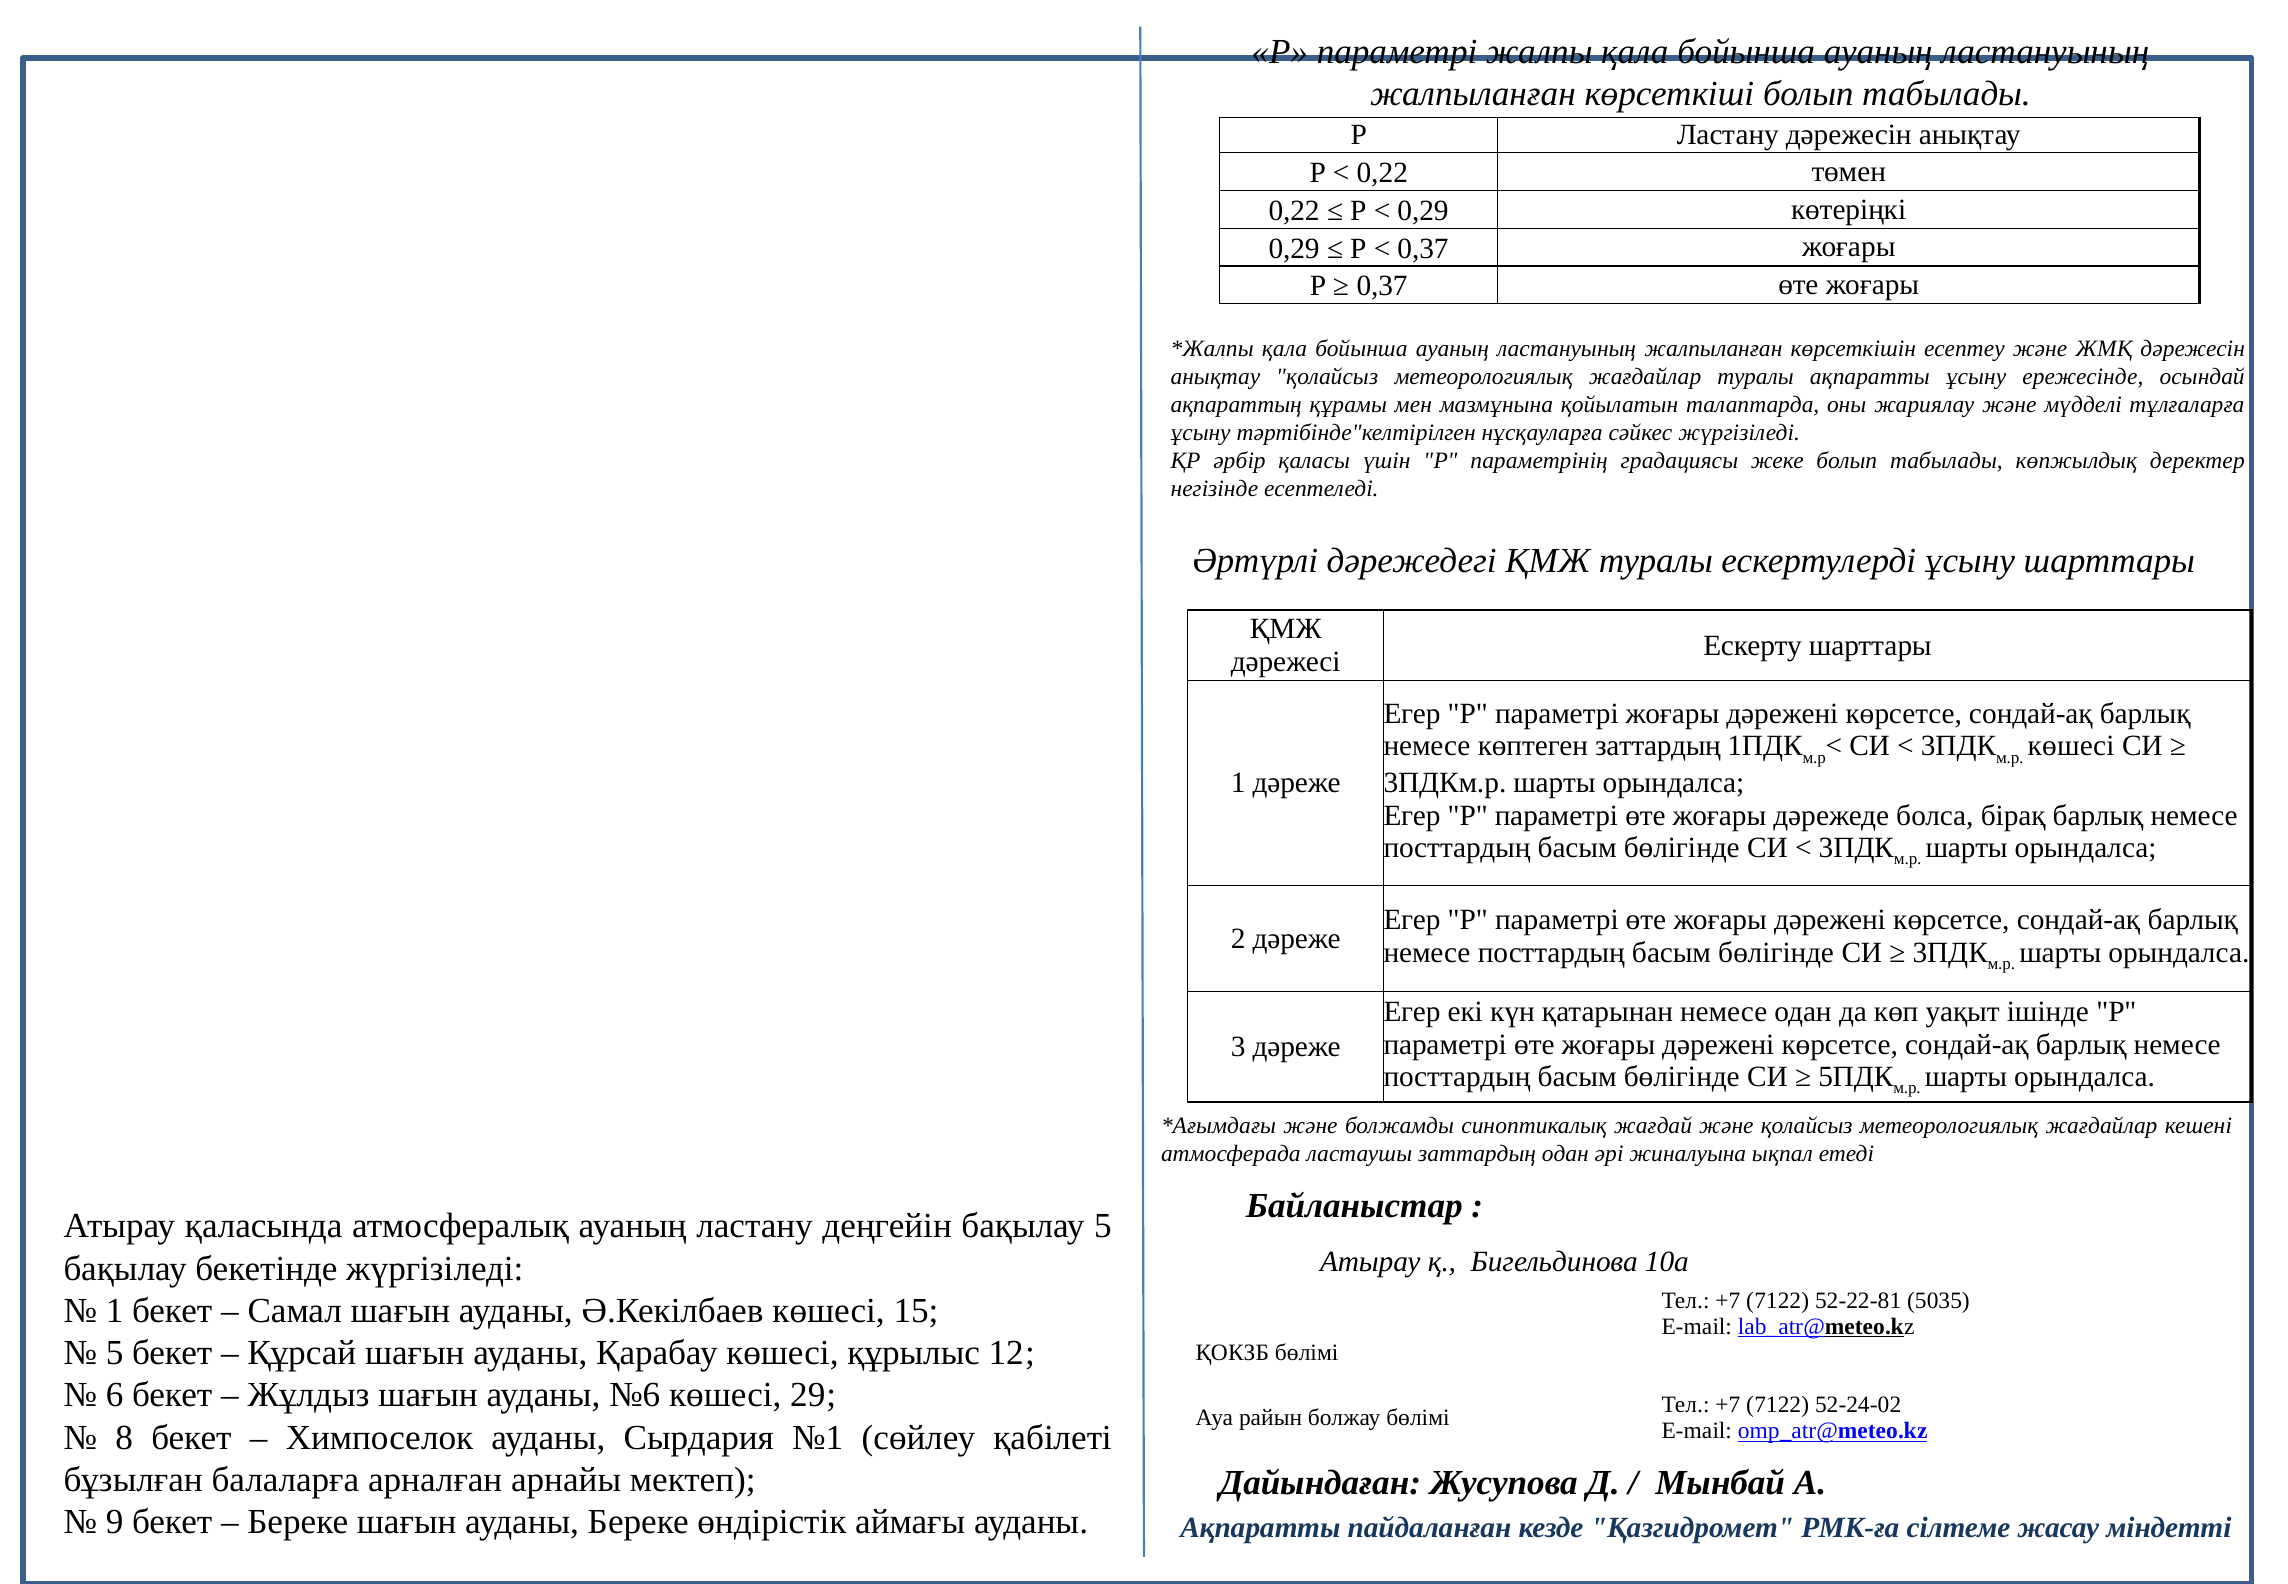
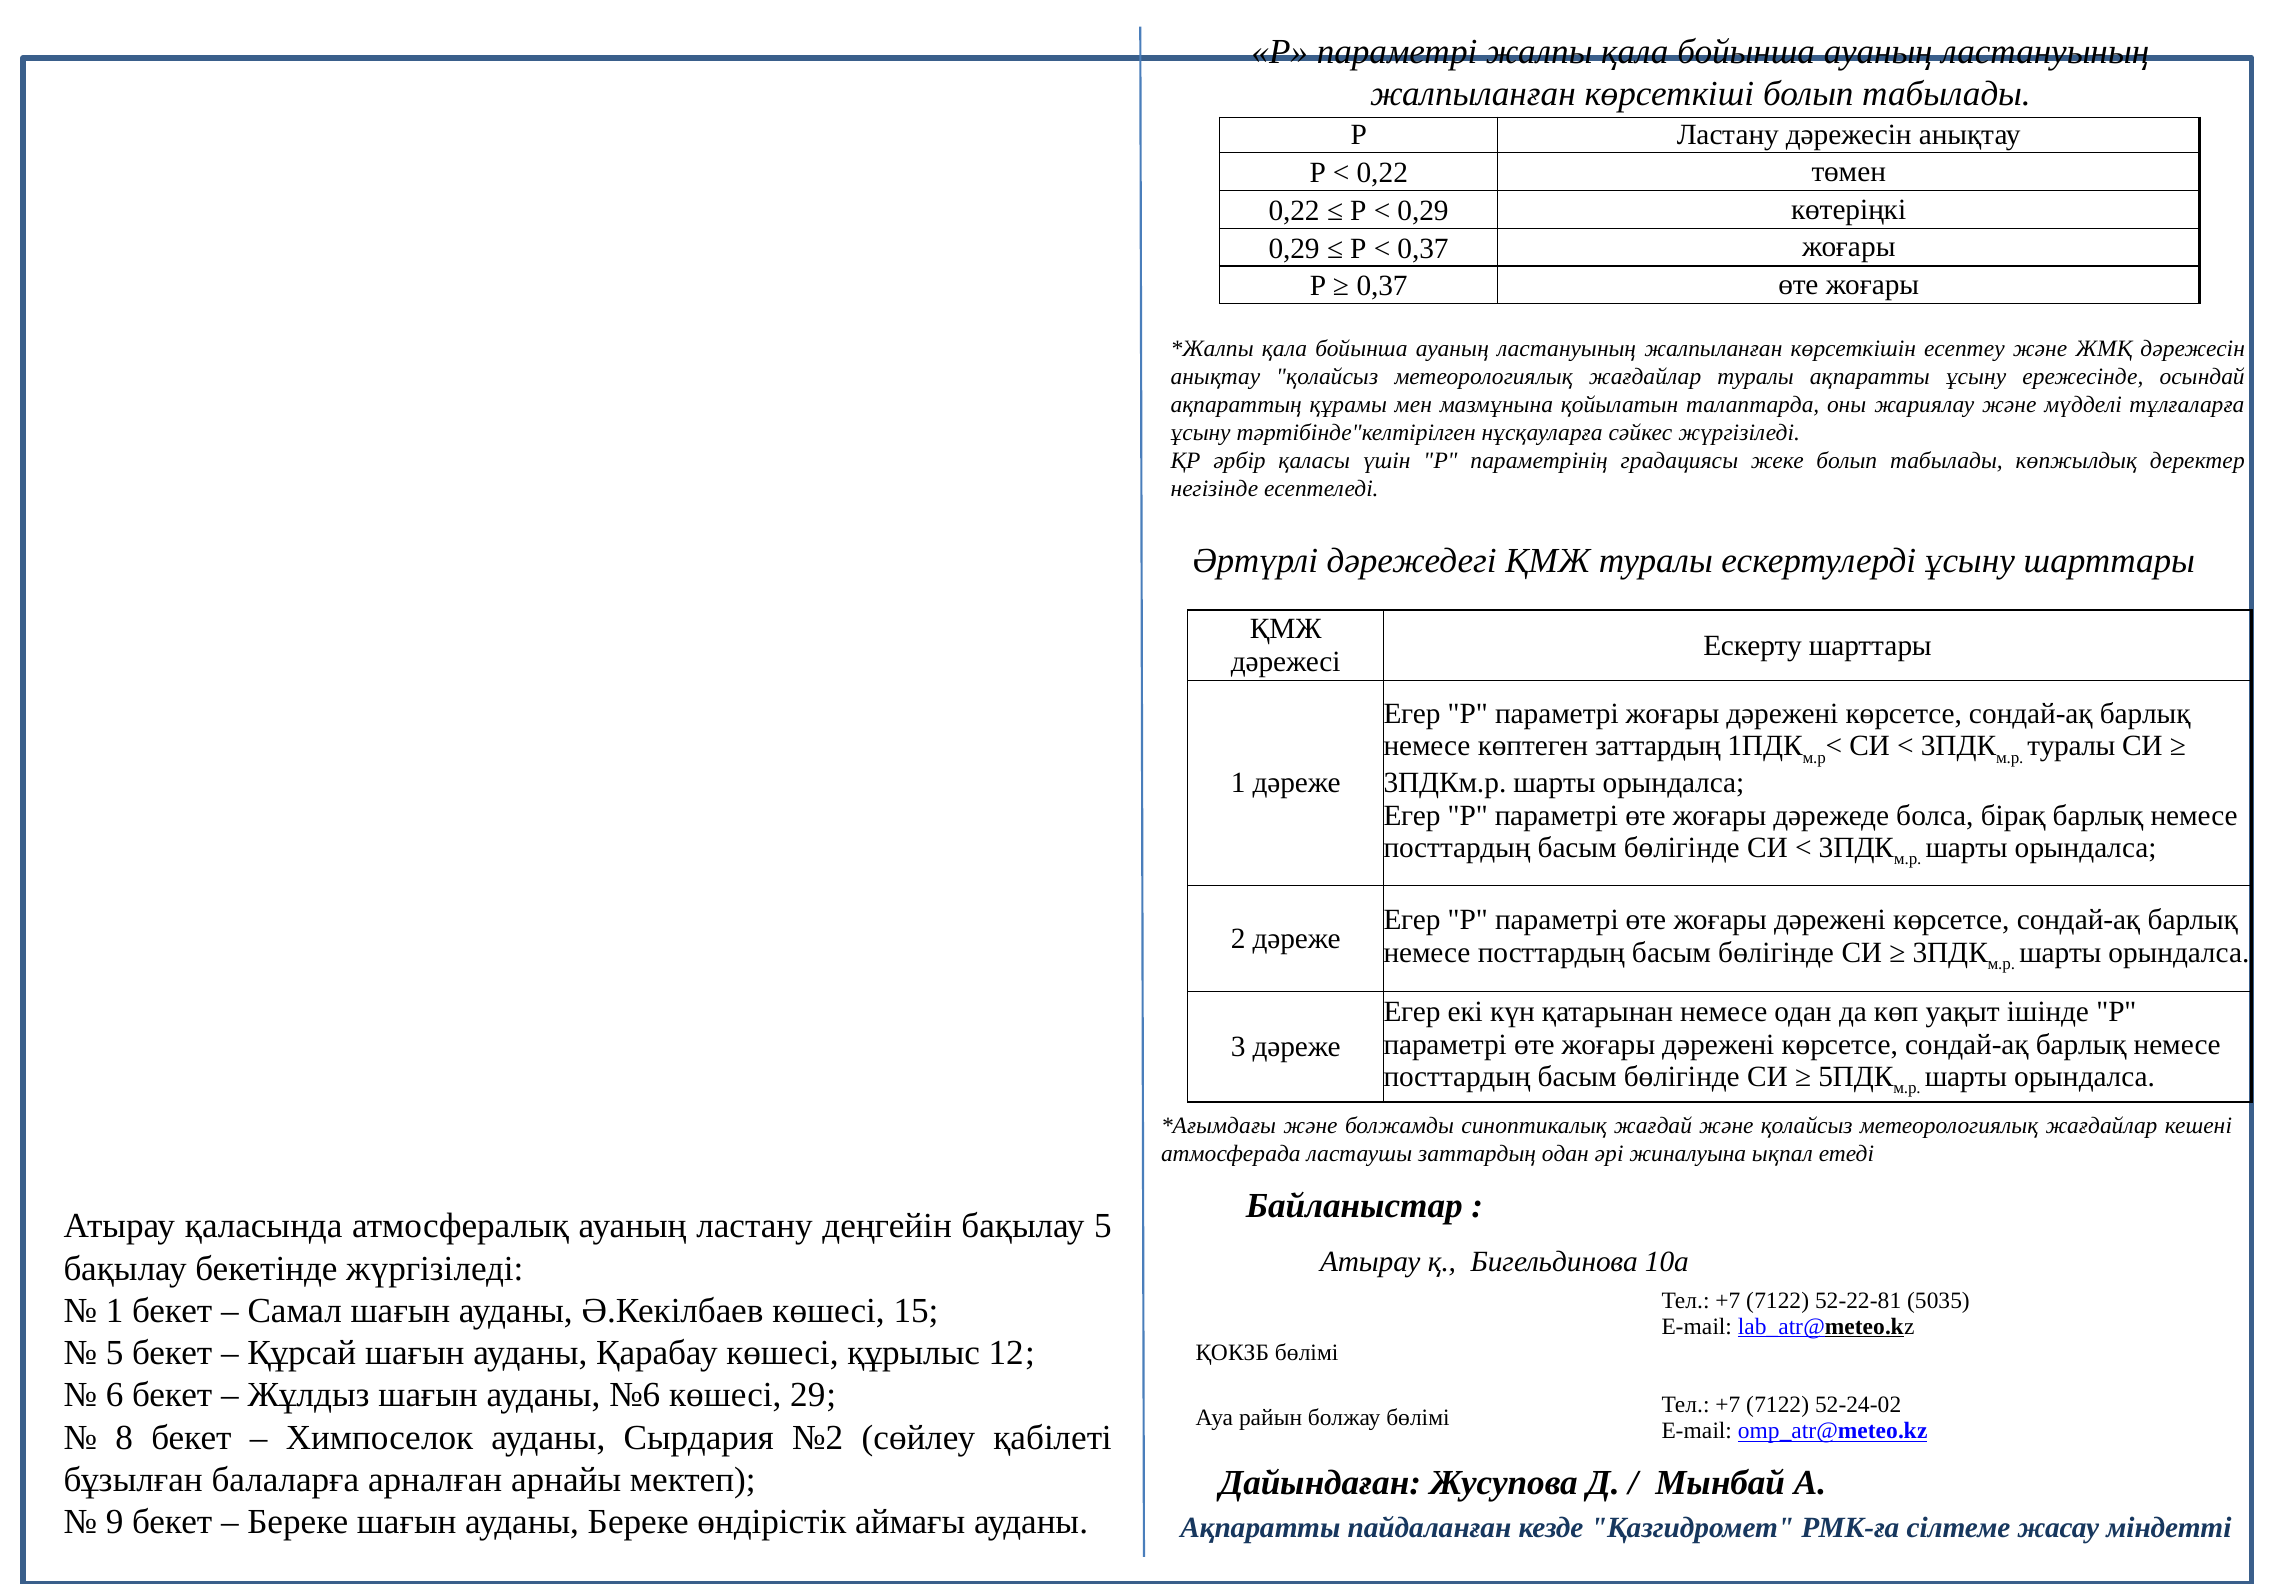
көшесі at (2071, 746): көшесі -> туралы
№1: №1 -> №2
